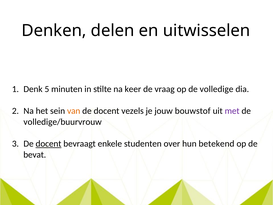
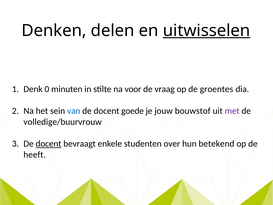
uitwisselen underline: none -> present
5: 5 -> 0
keer: keer -> voor
volledige: volledige -> groentes
van colour: orange -> blue
vezels: vezels -> goede
bevat: bevat -> heeft
